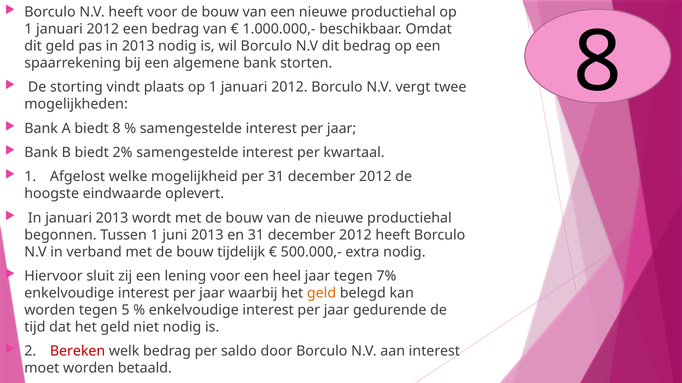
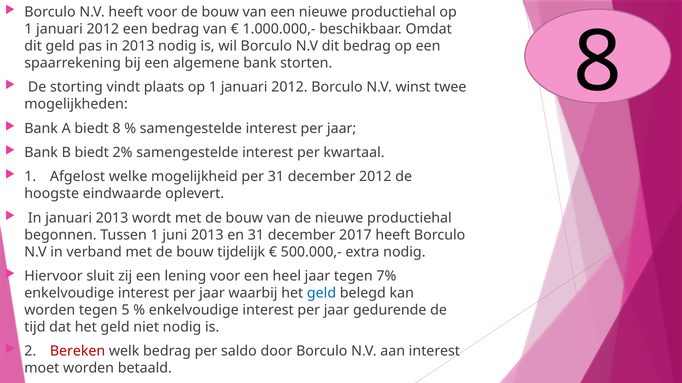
vergt: vergt -> winst
en 31 december 2012: 2012 -> 2017
geld at (322, 294) colour: orange -> blue
